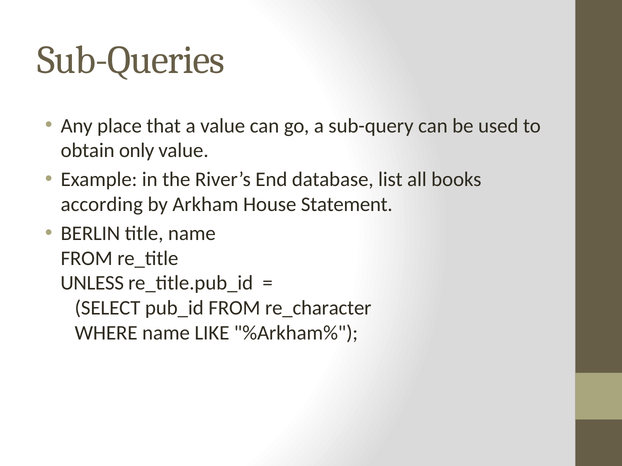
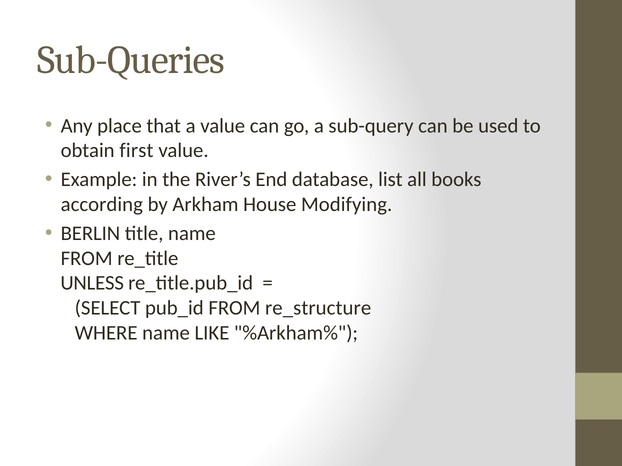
only: only -> first
Statement: Statement -> Modifying
re_character: re_character -> re_structure
